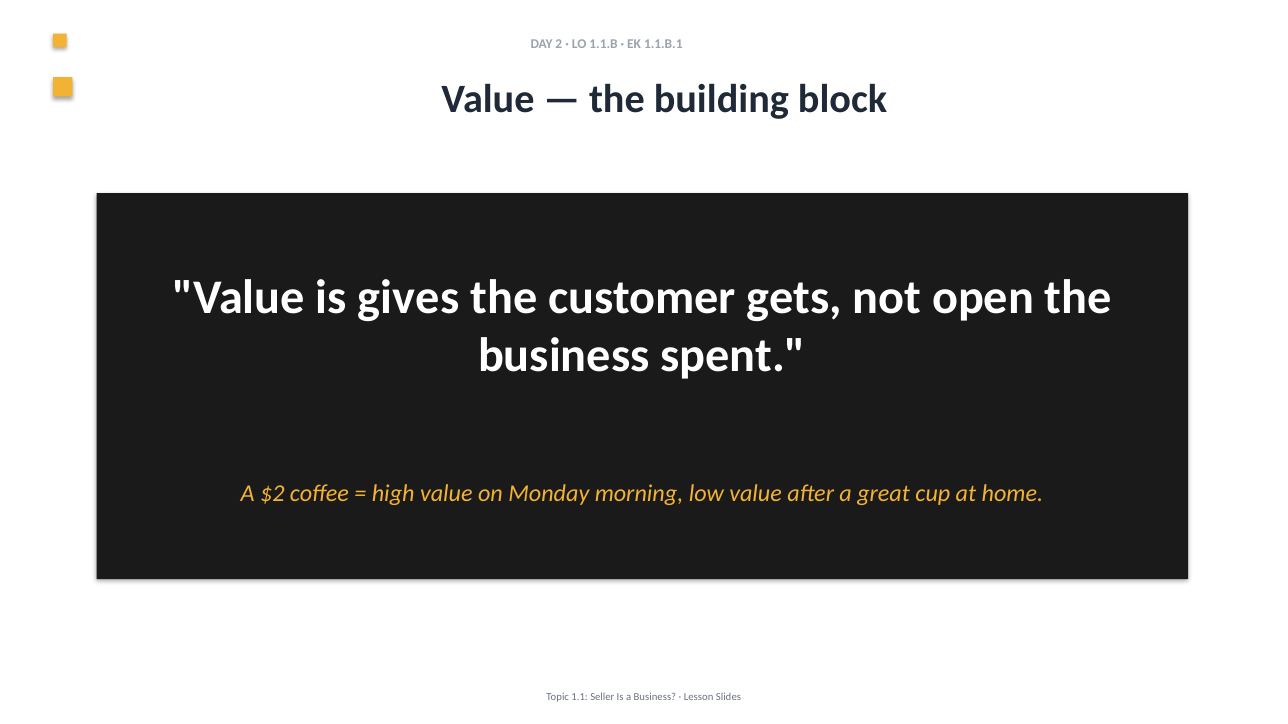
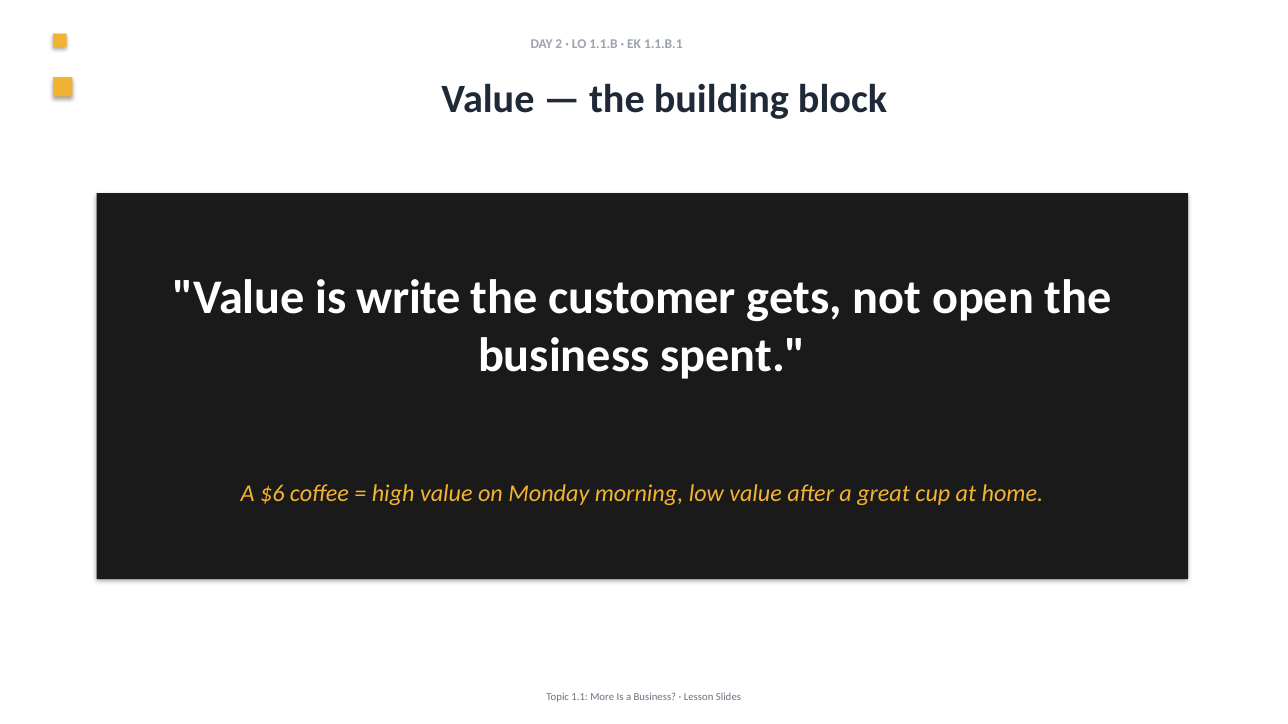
gives: gives -> write
$2: $2 -> $6
Seller: Seller -> More
